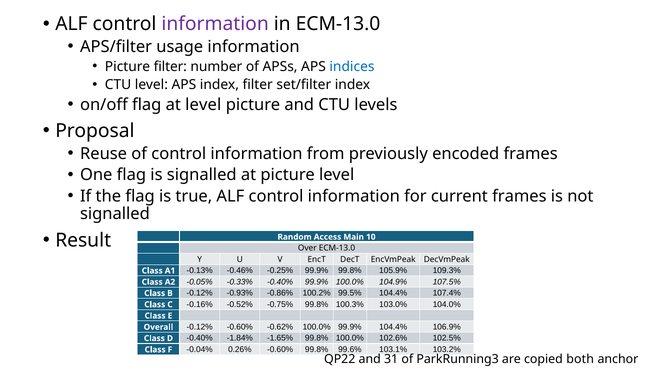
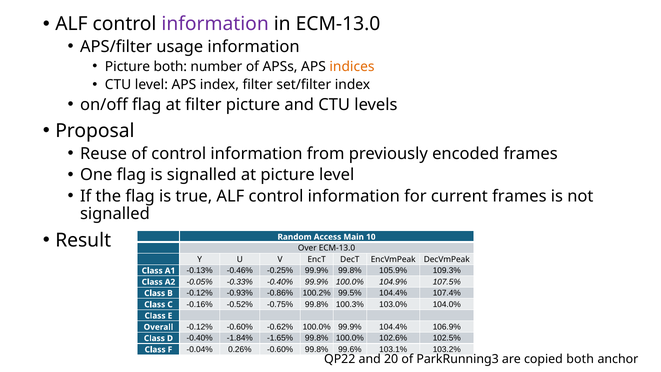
Picture filter: filter -> both
indices colour: blue -> orange
at level: level -> filter
31: 31 -> 20
